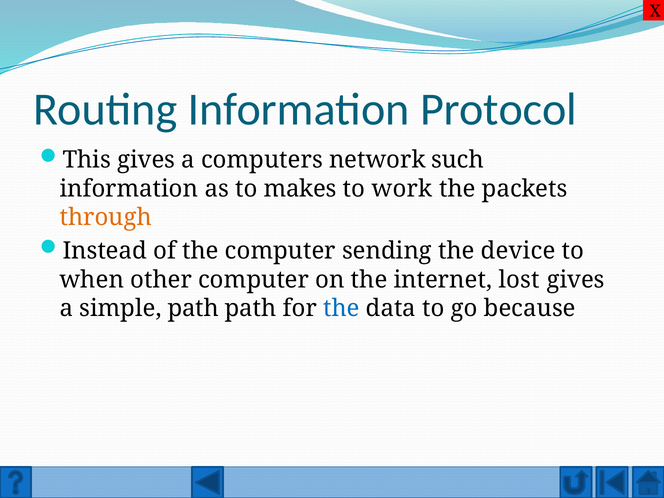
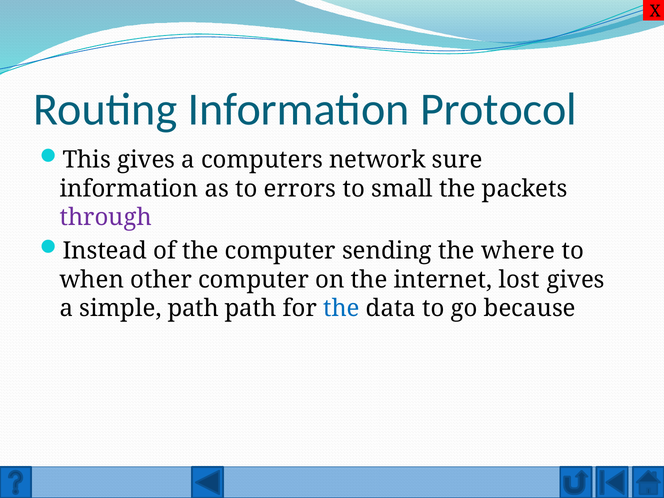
such: such -> sure
makes: makes -> errors
work: work -> small
through colour: orange -> purple
device: device -> where
